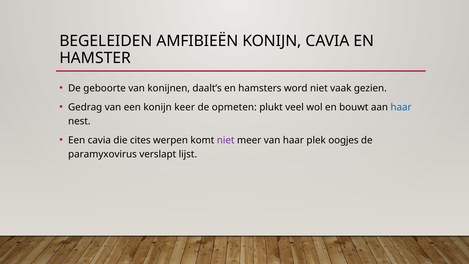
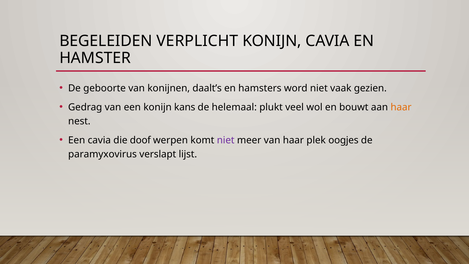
AMFIBIEËN: AMFIBIEËN -> VERPLICHT
keer: keer -> kans
opmeten: opmeten -> helemaal
haar at (401, 107) colour: blue -> orange
cites: cites -> doof
